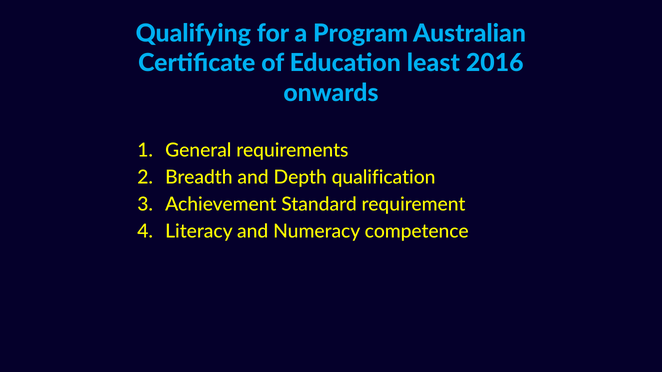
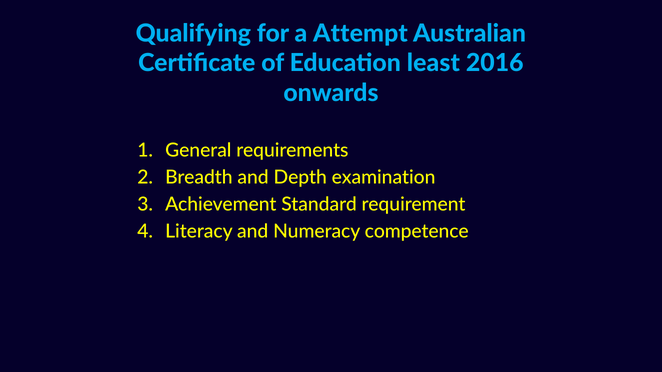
Program: Program -> Attempt
qualification: qualification -> examination
